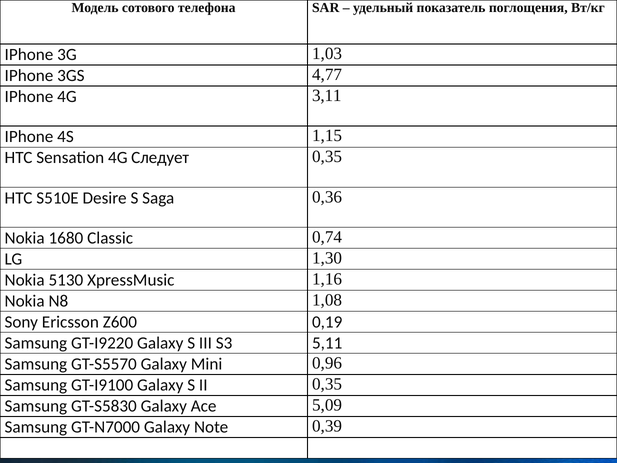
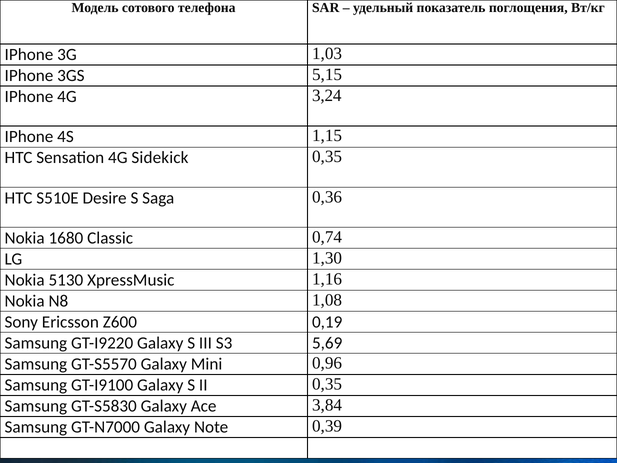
4,77: 4,77 -> 5,15
3,11: 3,11 -> 3,24
Следует: Следует -> Sidekick
5,11: 5,11 -> 5,69
5,09: 5,09 -> 3,84
